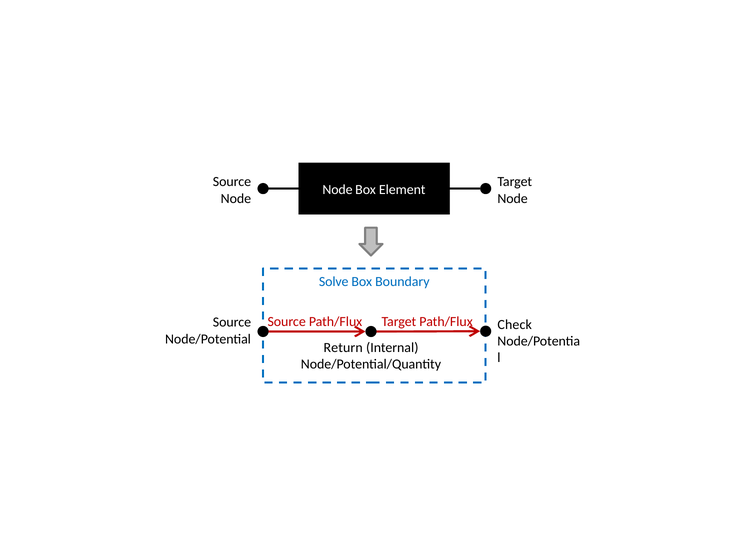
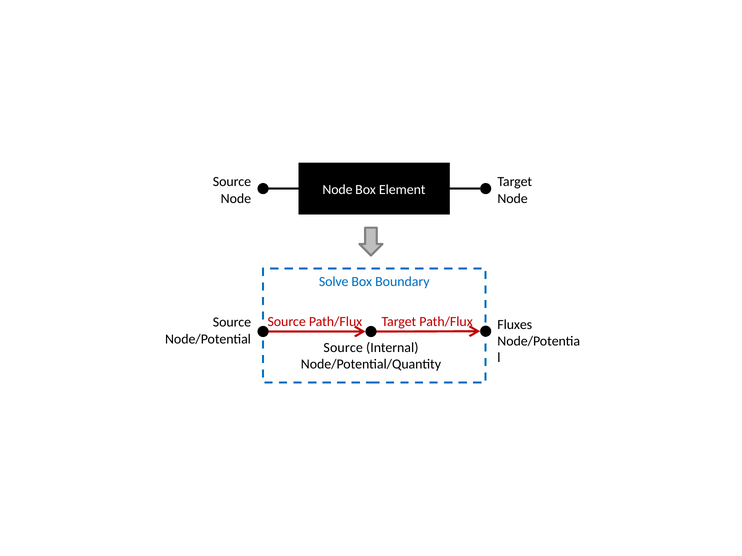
Check: Check -> Fluxes
Return at (343, 348): Return -> Source
